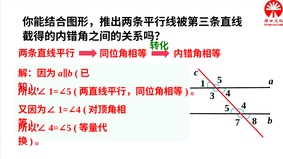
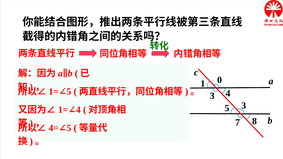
1 5: 5 -> 0
5 4: 4 -> 3
